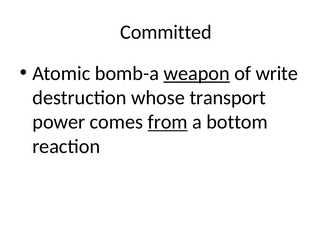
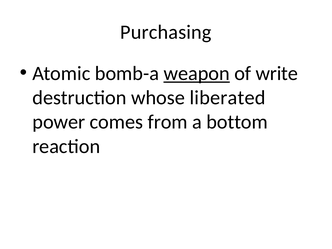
Committed: Committed -> Purchasing
transport: transport -> liberated
from underline: present -> none
